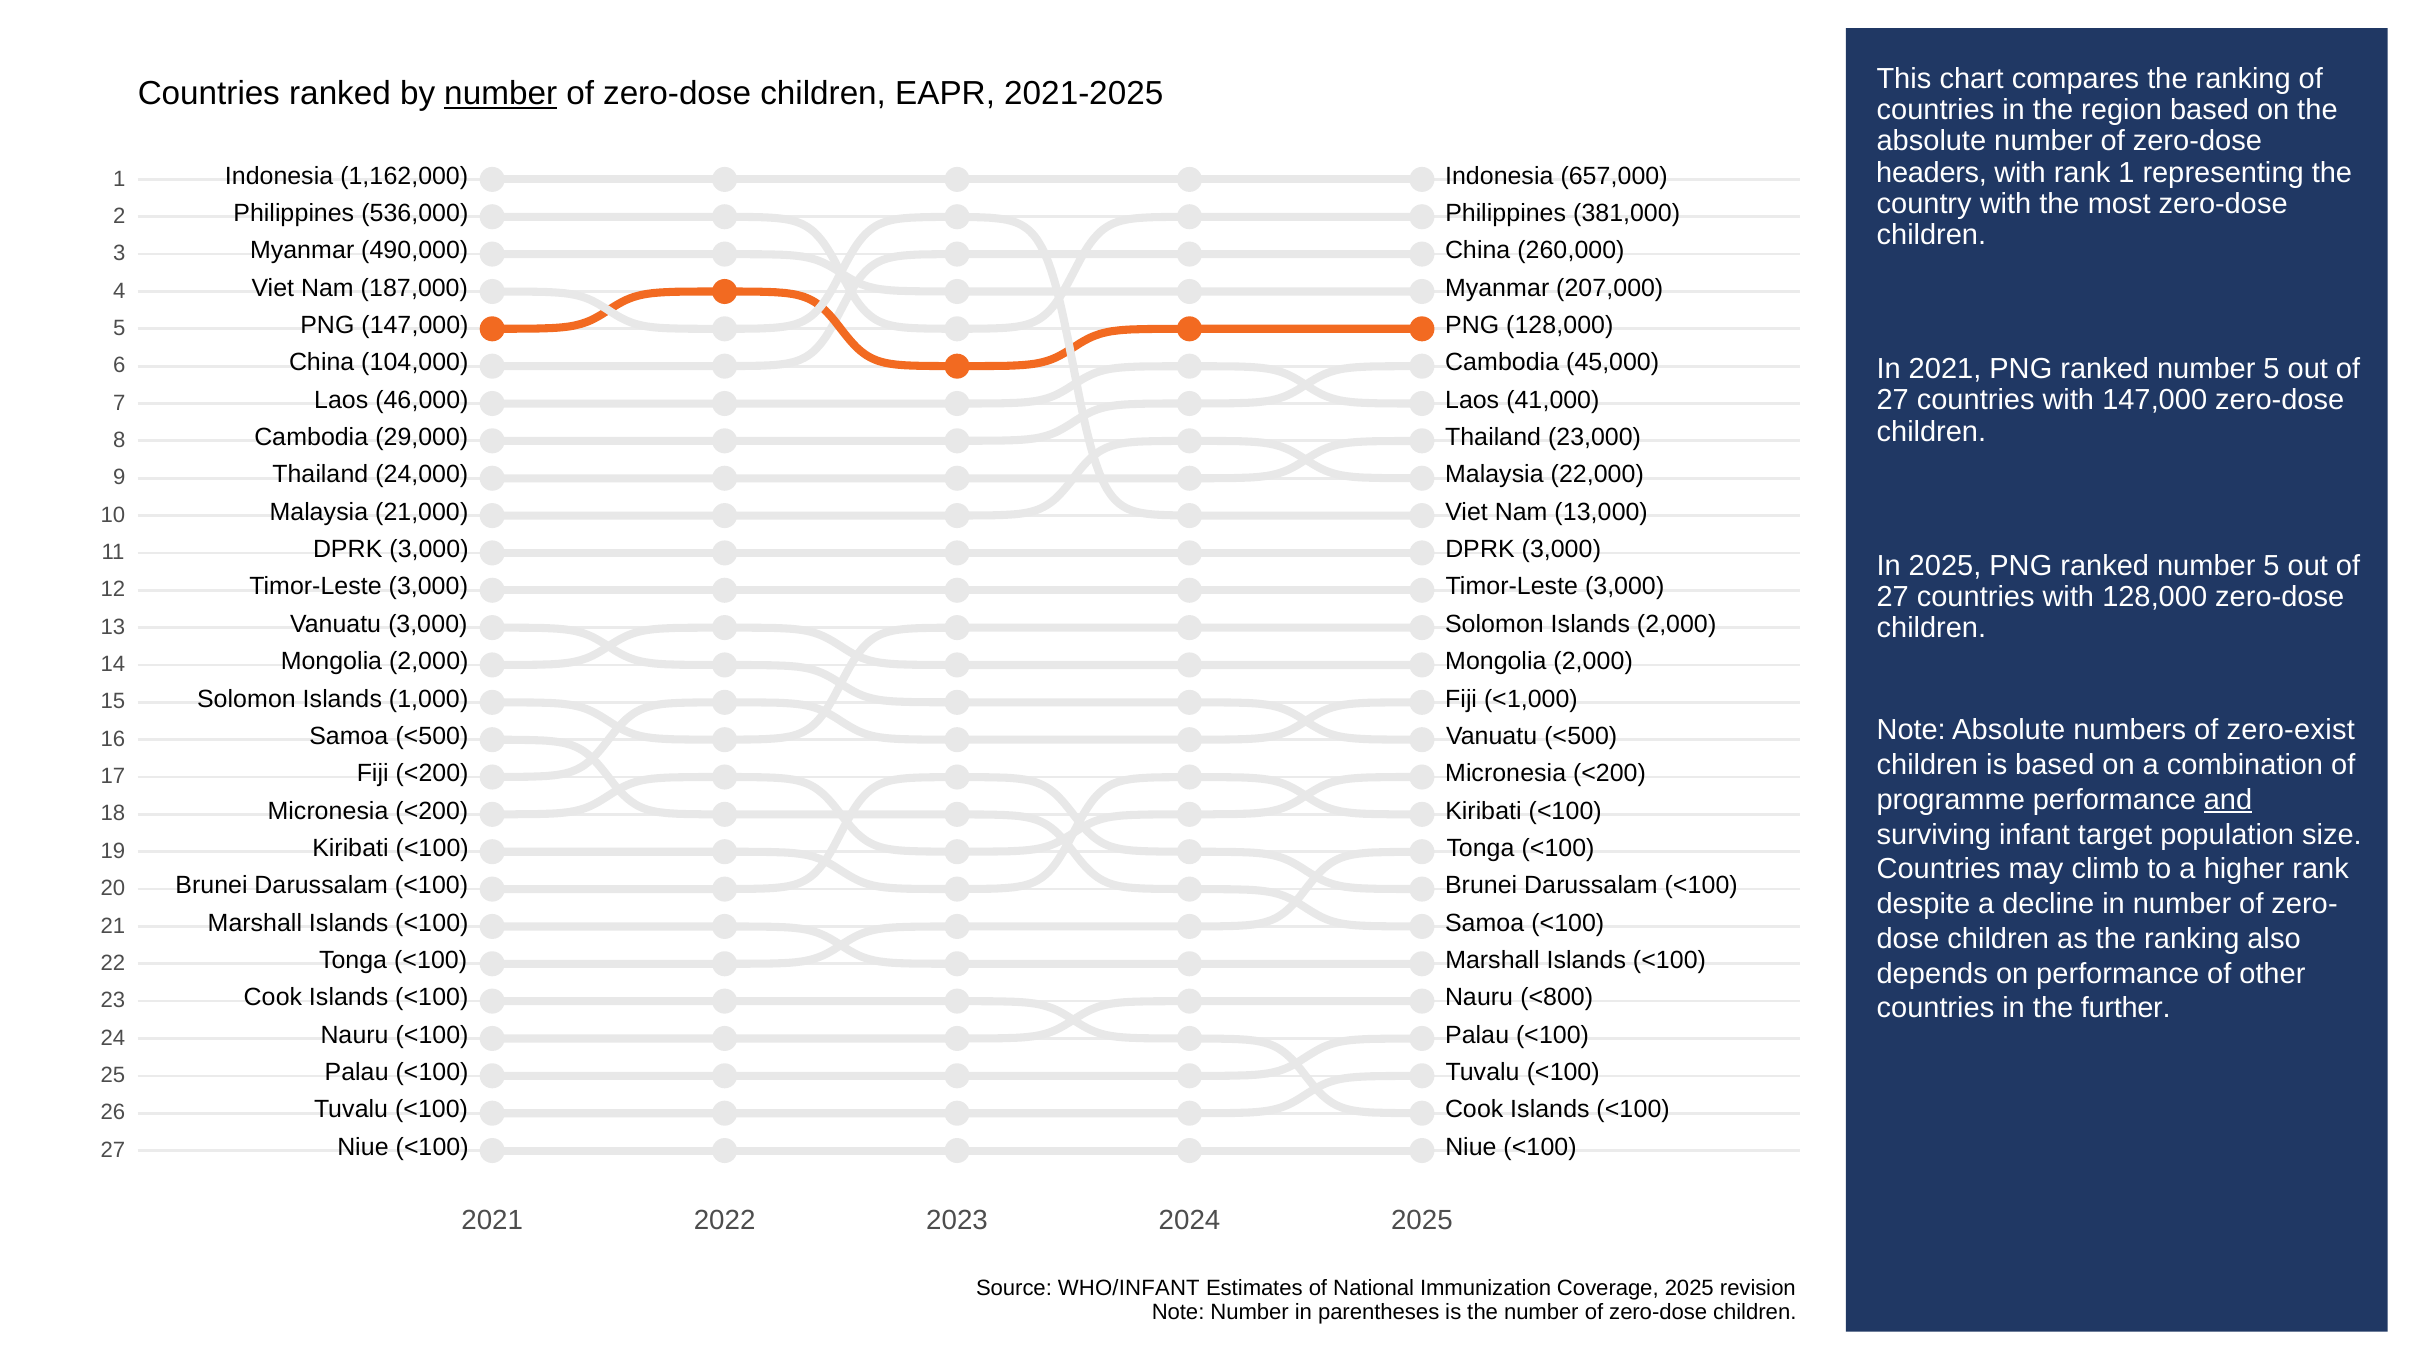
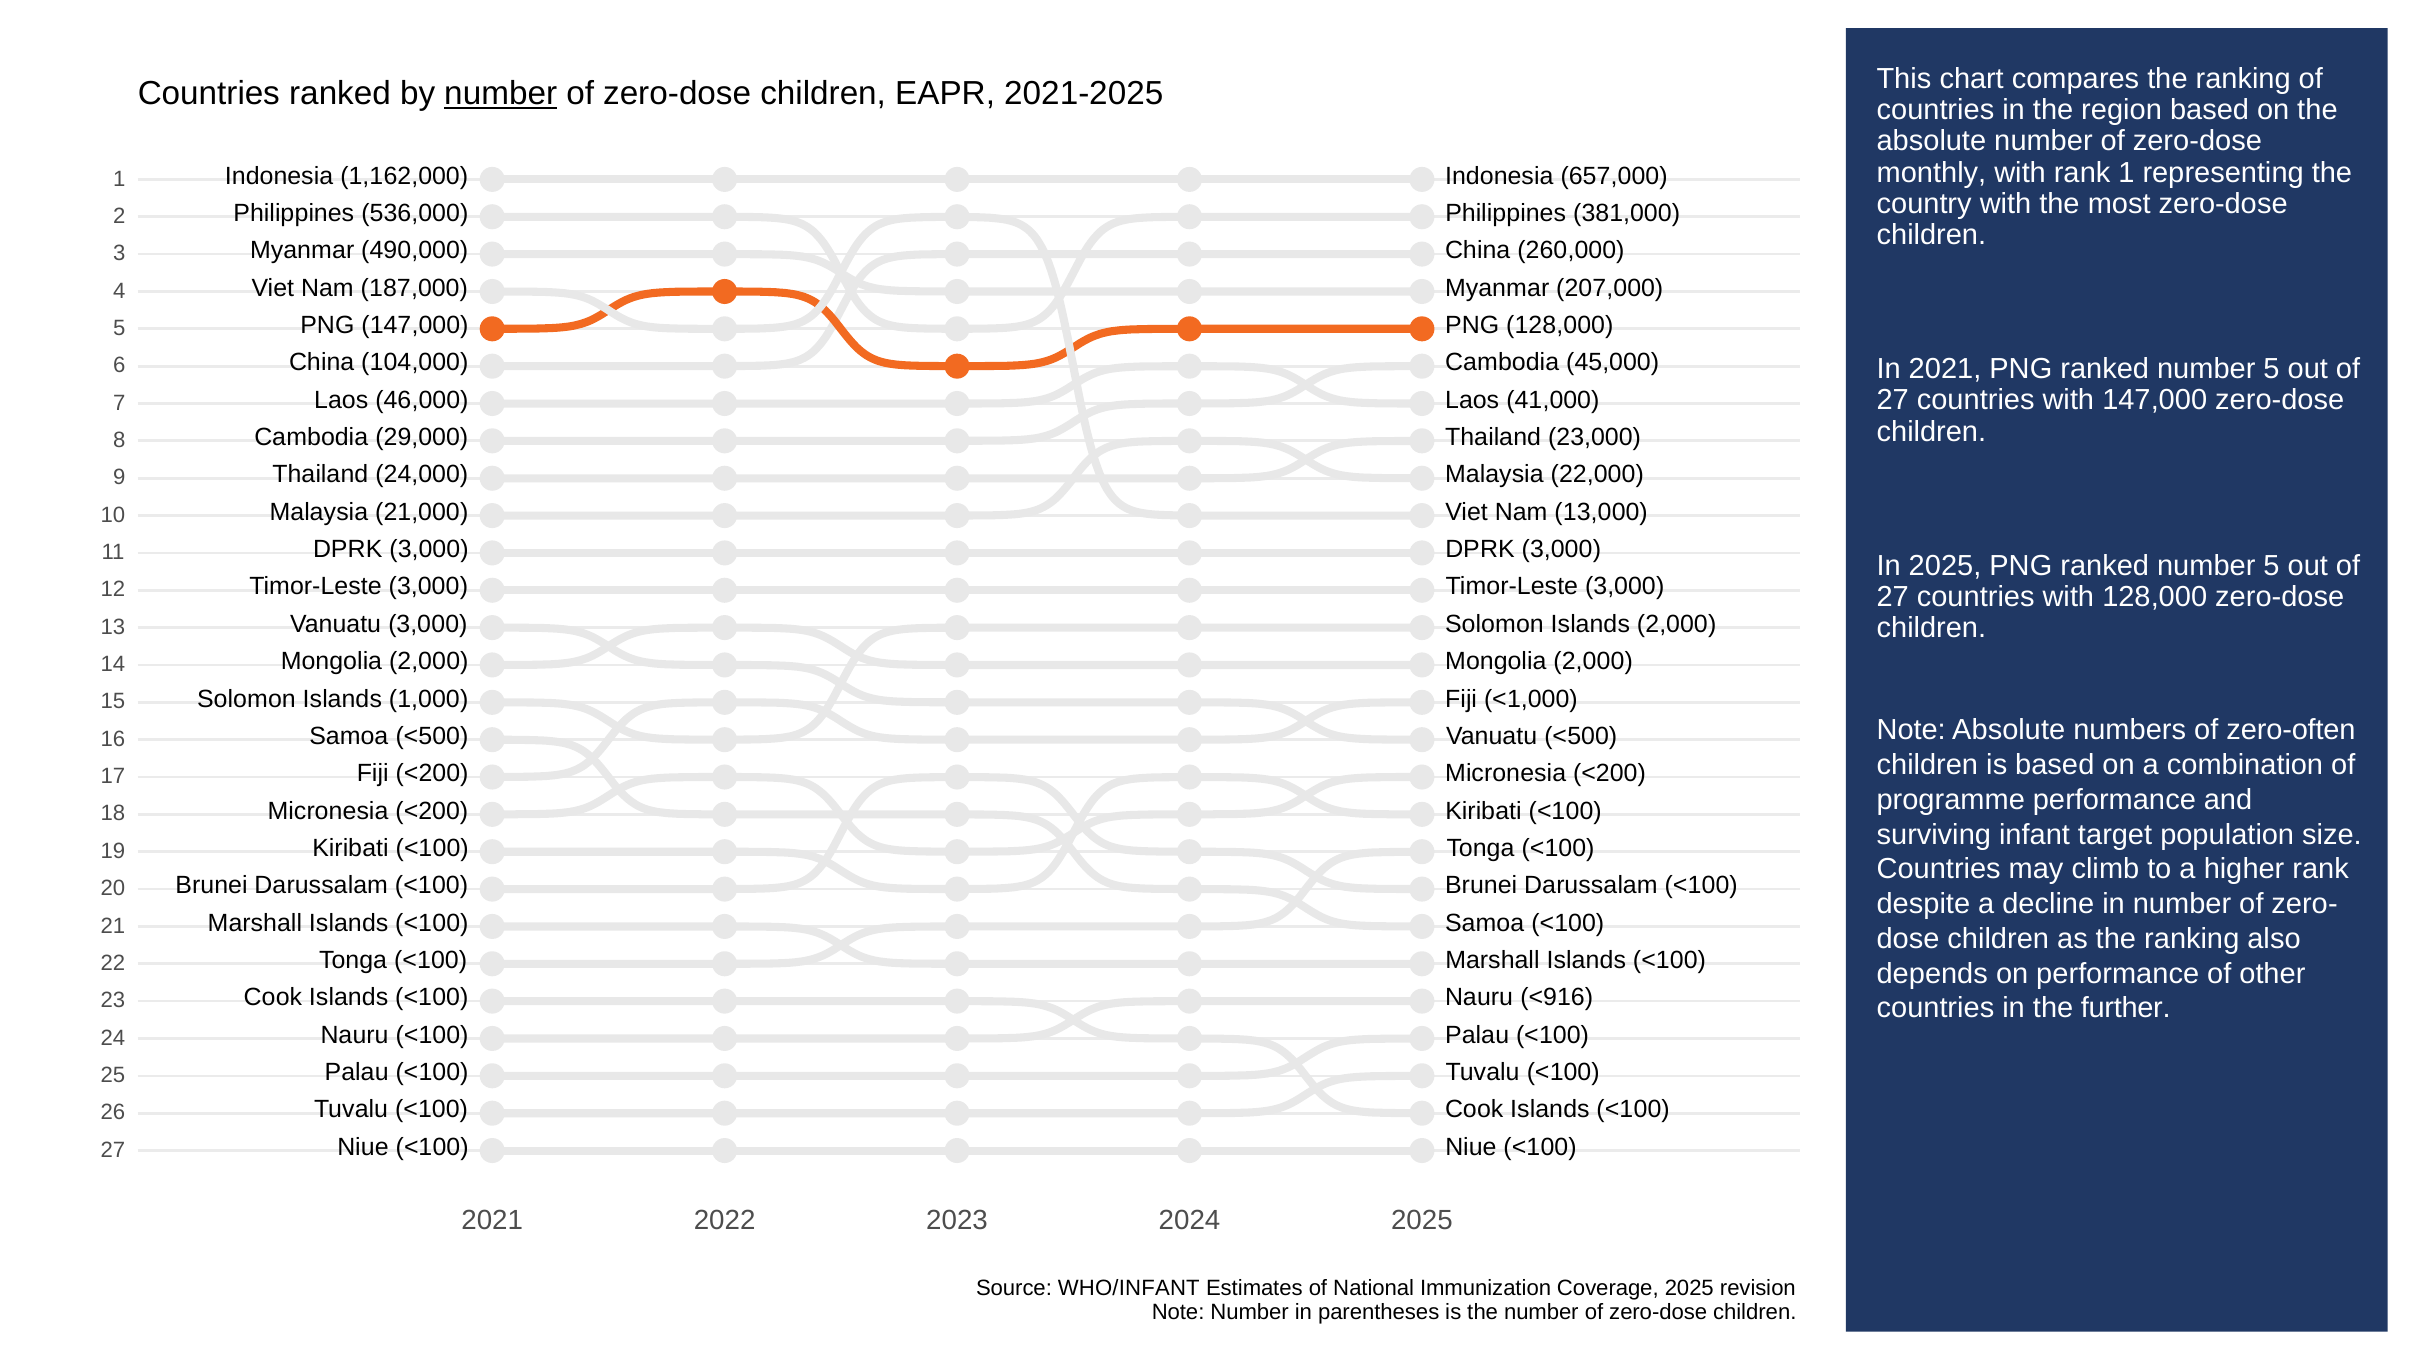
headers: headers -> monthly
zero-exist: zero-exist -> zero-often
and underline: present -> none
<800: <800 -> <916
